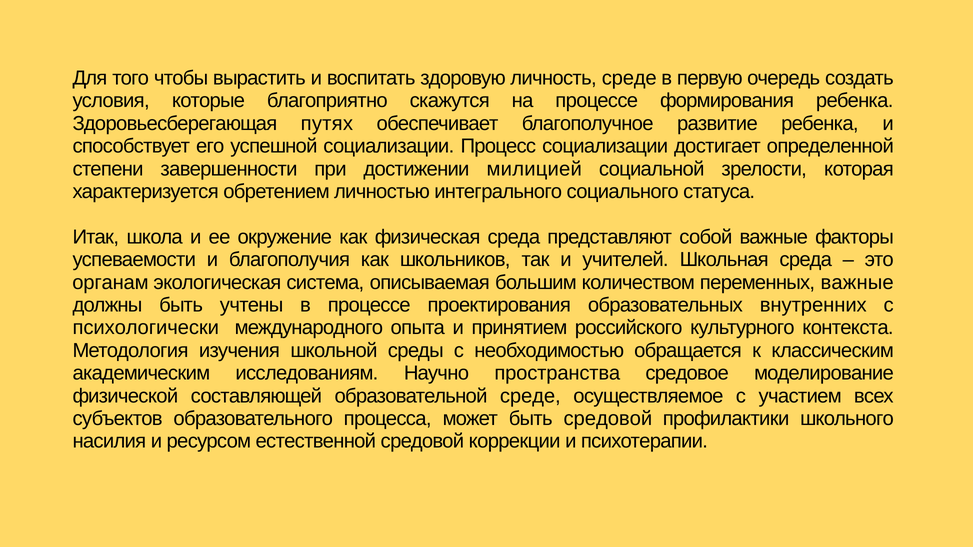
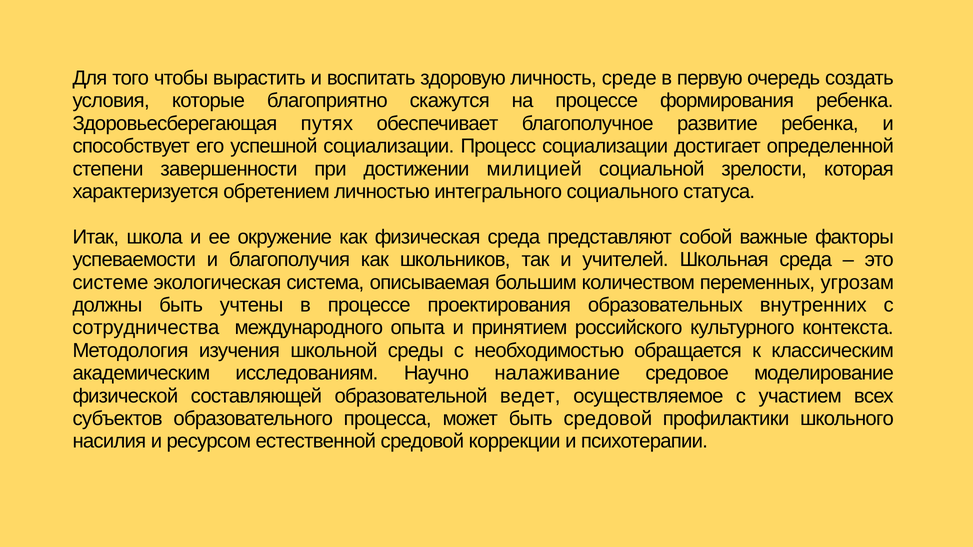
органам: органам -> системе
переменных важные: важные -> угрозам
психологически: психологически -> сотрудничества
пространства: пространства -> налаживание
образовательной среде: среде -> ведет
